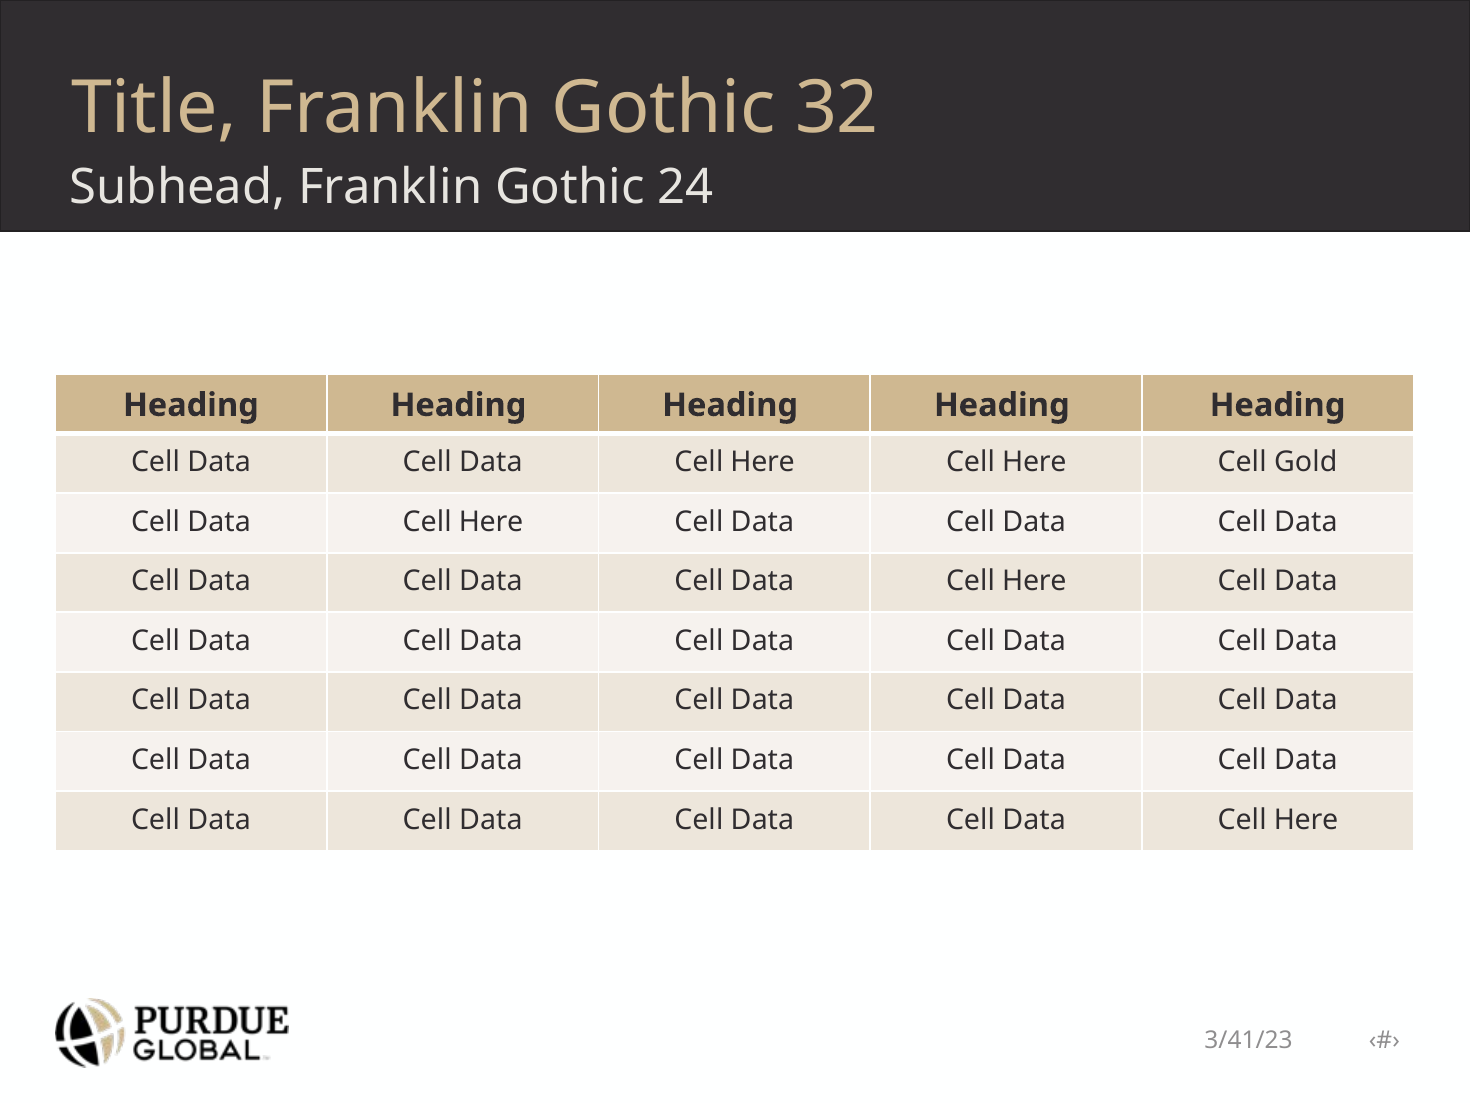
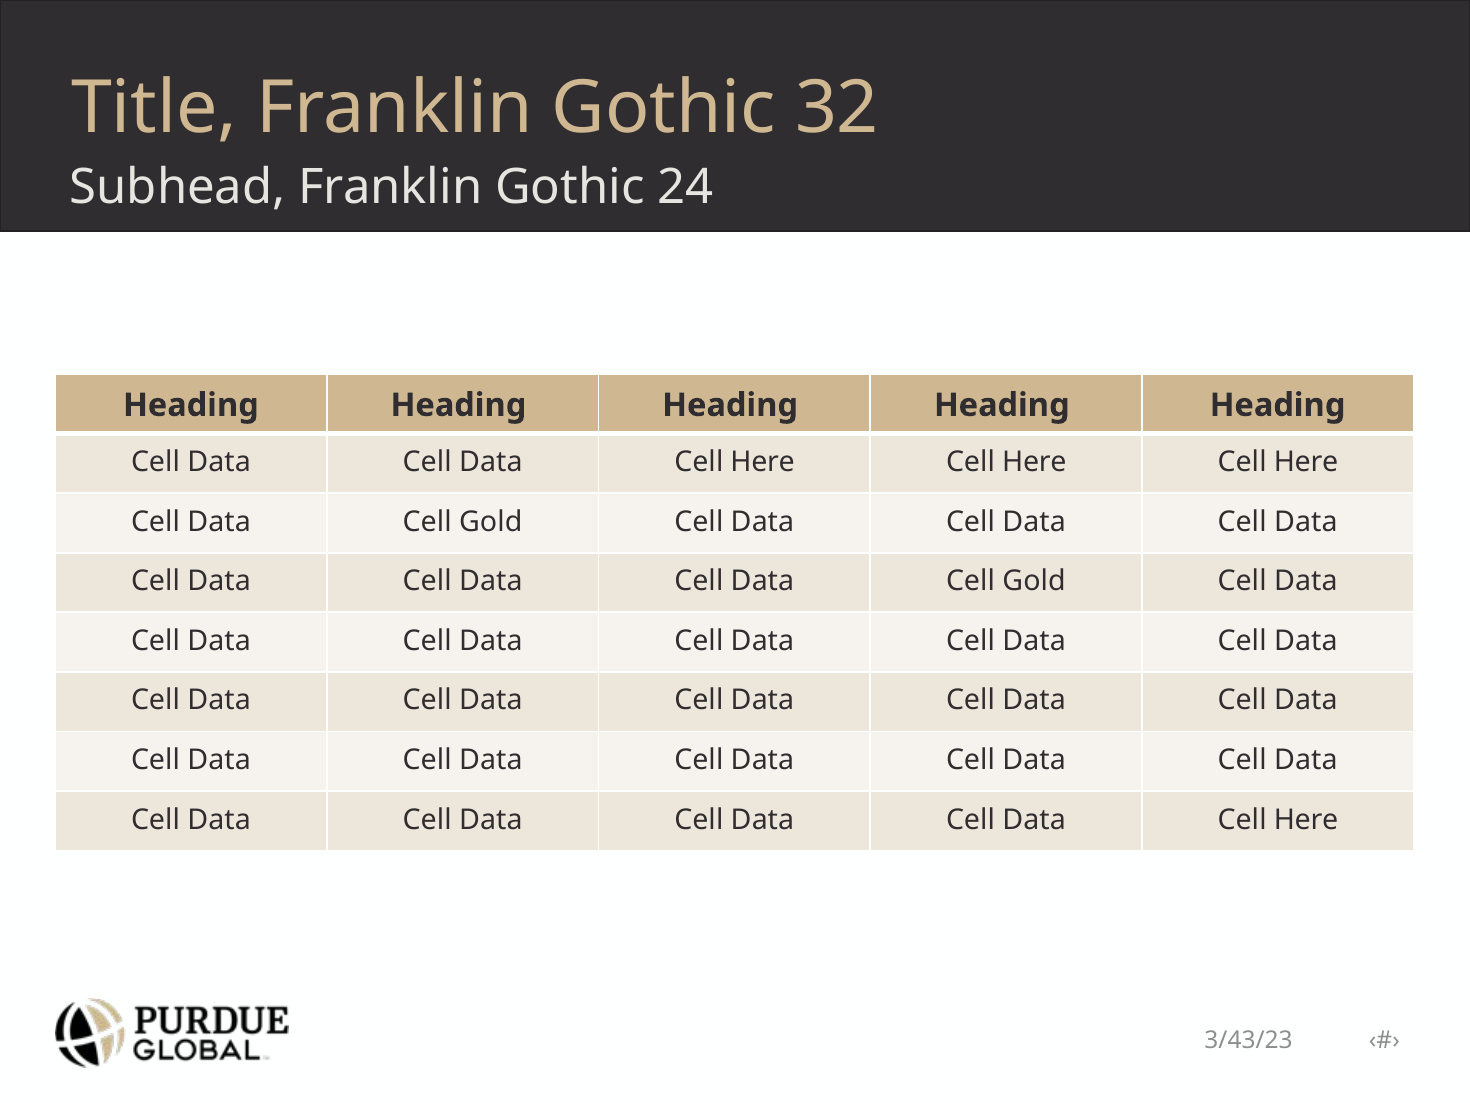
Gold at (1306, 462): Gold -> Here
Here at (491, 521): Here -> Gold
Here at (1034, 581): Here -> Gold
3/41/23: 3/41/23 -> 3/43/23
